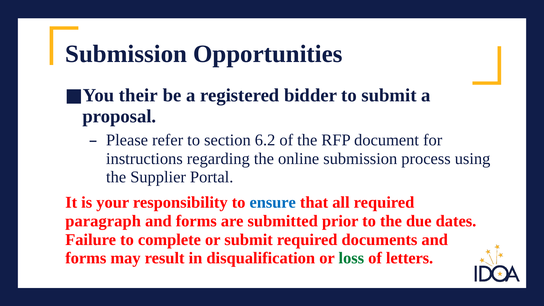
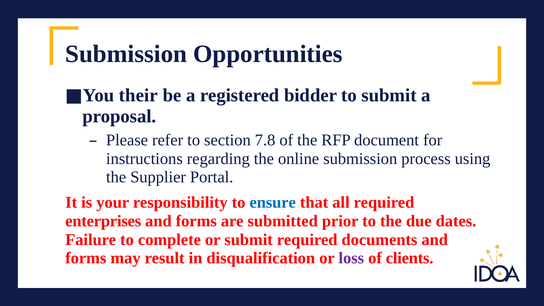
6.2: 6.2 -> 7.8
paragraph: paragraph -> enterprises
loss colour: green -> purple
letters: letters -> clients
